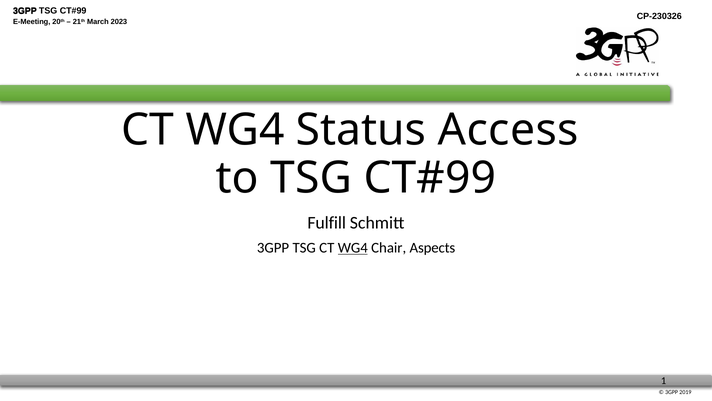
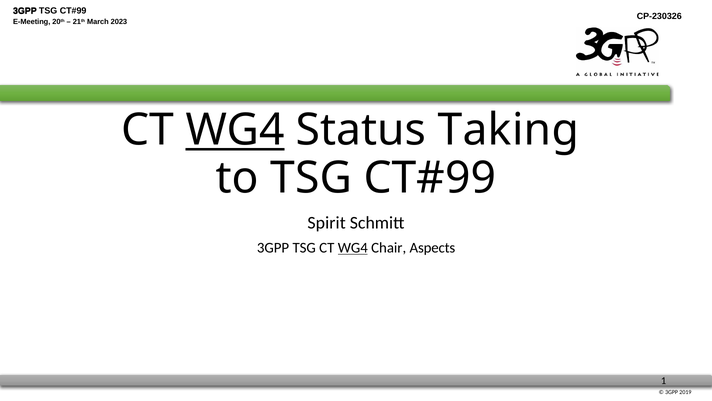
WG4 at (235, 130) underline: none -> present
Access: Access -> Taking
Fulfill: Fulfill -> Spirit
